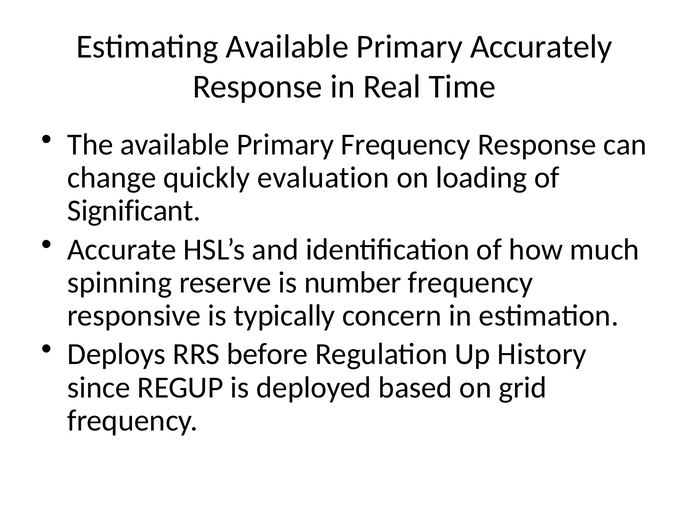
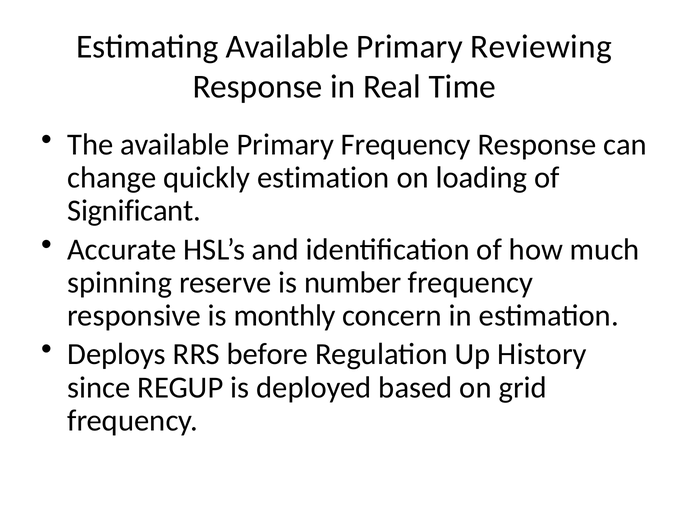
Accurately: Accurately -> Reviewing
quickly evaluation: evaluation -> estimation
typically: typically -> monthly
